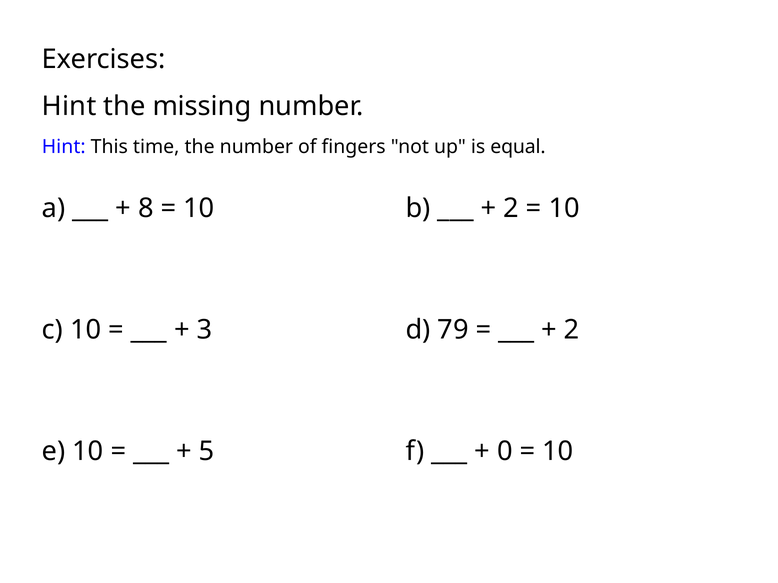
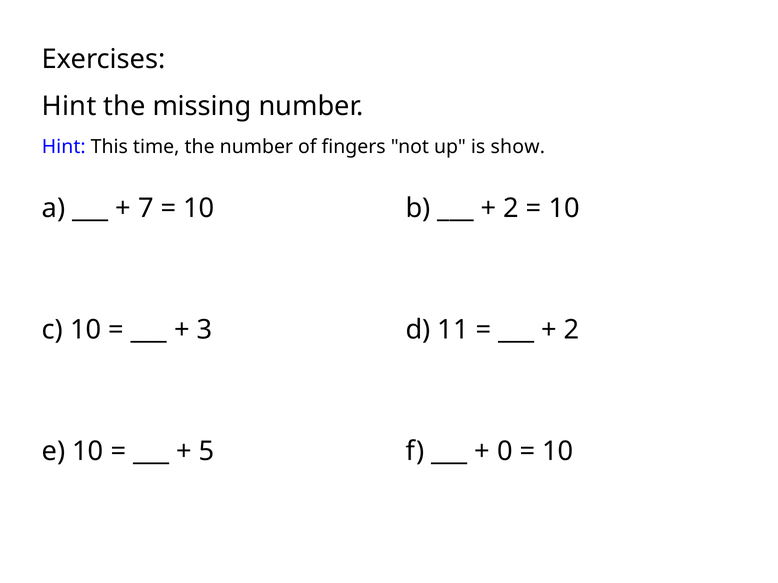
equal: equal -> show
8: 8 -> 7
79: 79 -> 11
